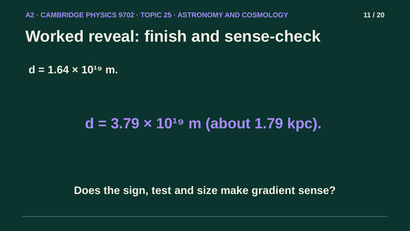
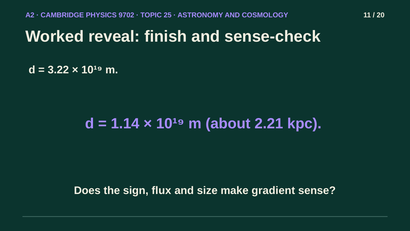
1.64: 1.64 -> 3.22
3.79: 3.79 -> 1.14
1.79: 1.79 -> 2.21
test: test -> flux
